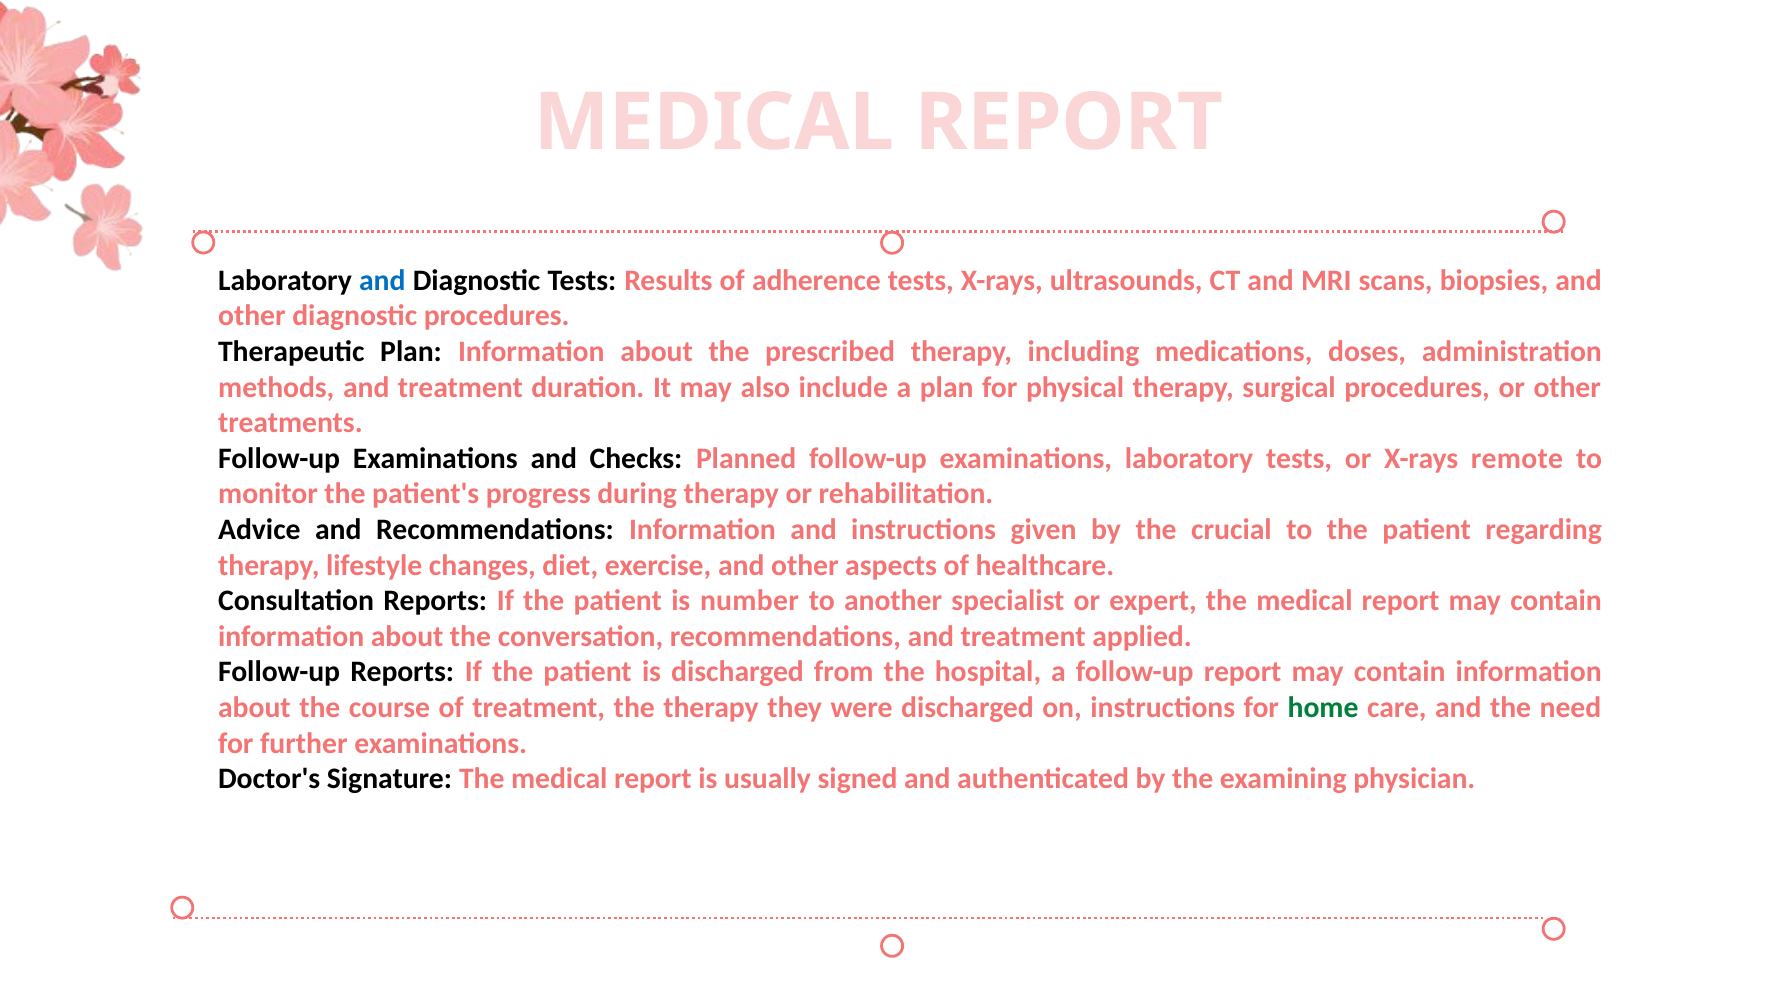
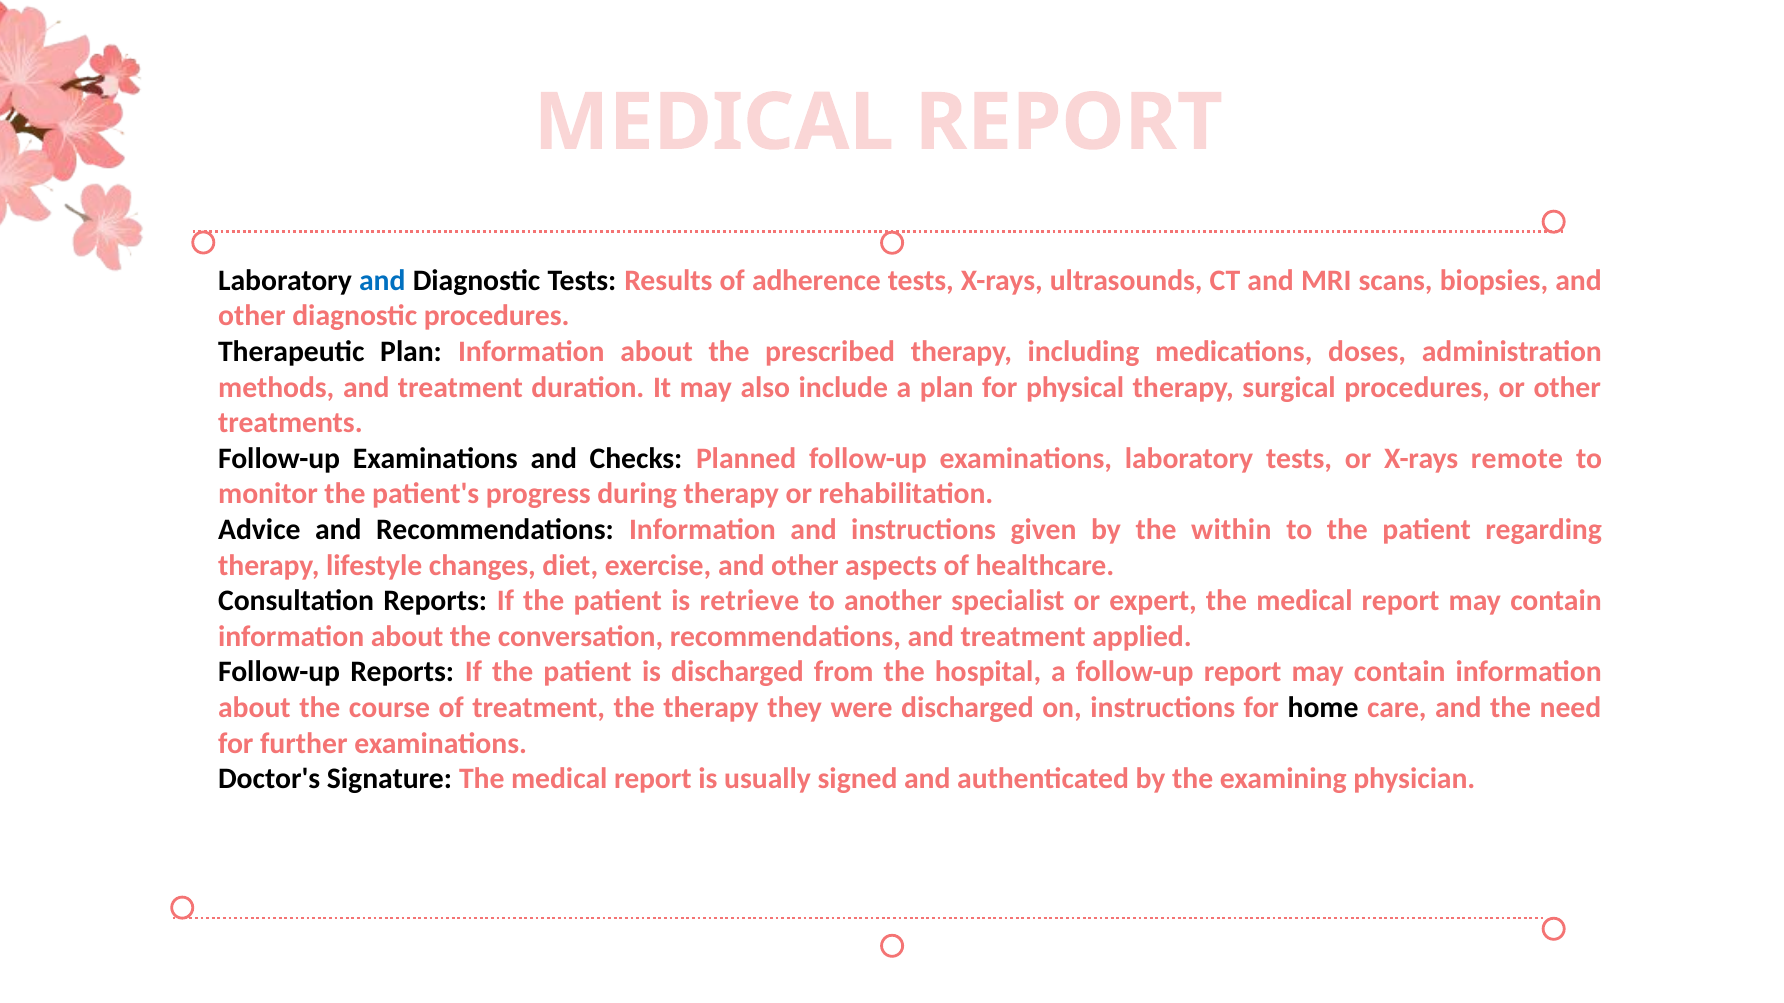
crucial: crucial -> within
number: number -> retrieve
home colour: green -> black
